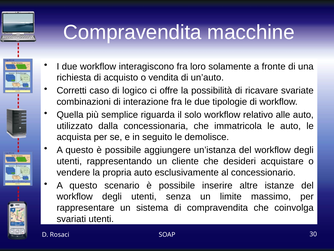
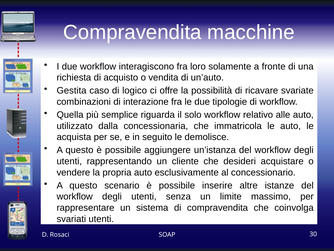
Corretti: Corretti -> Gestita
